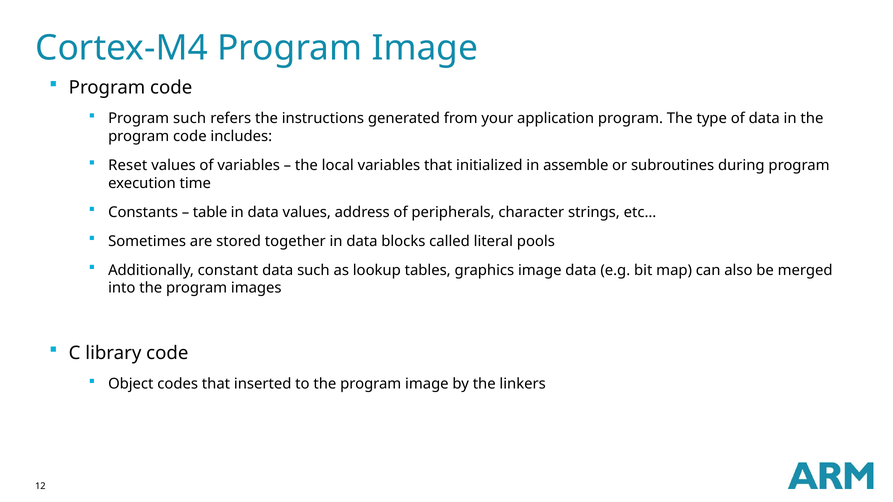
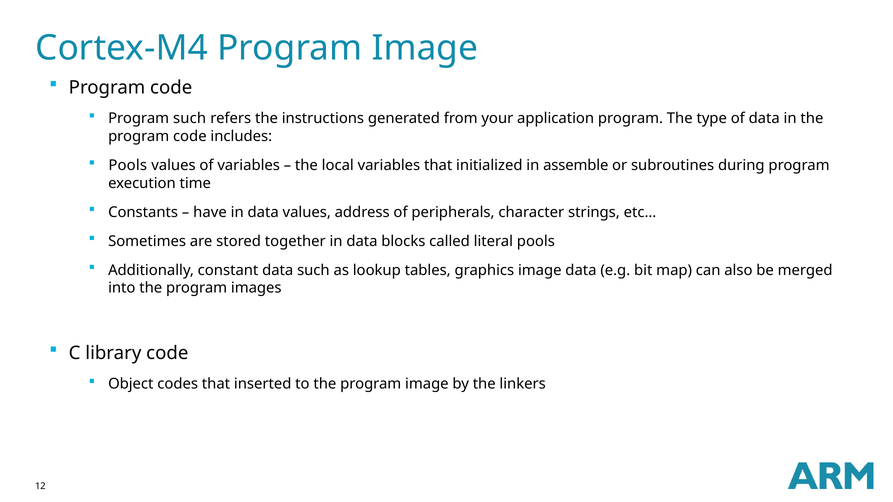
Reset at (128, 166): Reset -> Pools
table: table -> have
